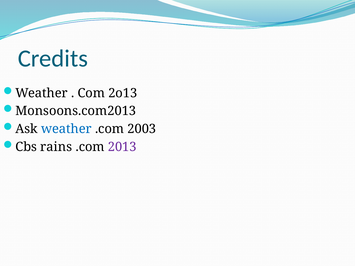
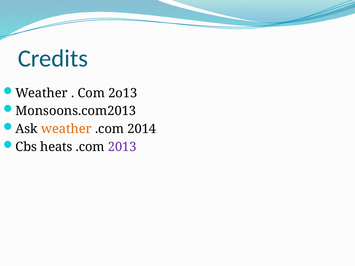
weather at (66, 129) colour: blue -> orange
2003: 2003 -> 2014
rains: rains -> heats
